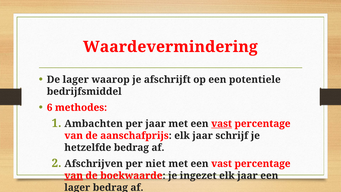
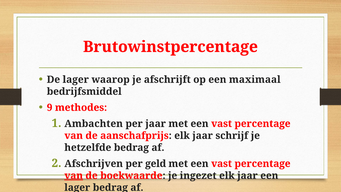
Waardevermindering: Waardevermindering -> Brutowinstpercentage
potentiele: potentiele -> maximaal
6: 6 -> 9
vast at (222, 124) underline: present -> none
niet: niet -> geld
